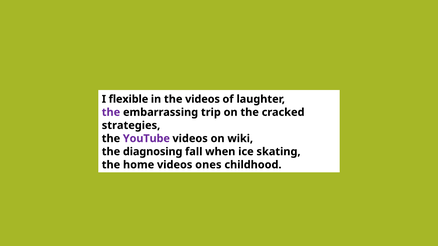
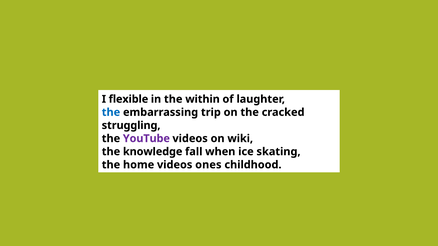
the videos: videos -> within
the at (111, 112) colour: purple -> blue
strategies: strategies -> struggling
diagnosing: diagnosing -> knowledge
